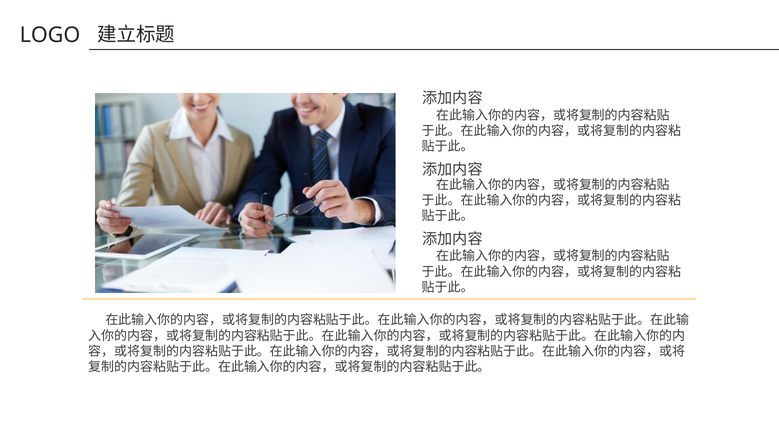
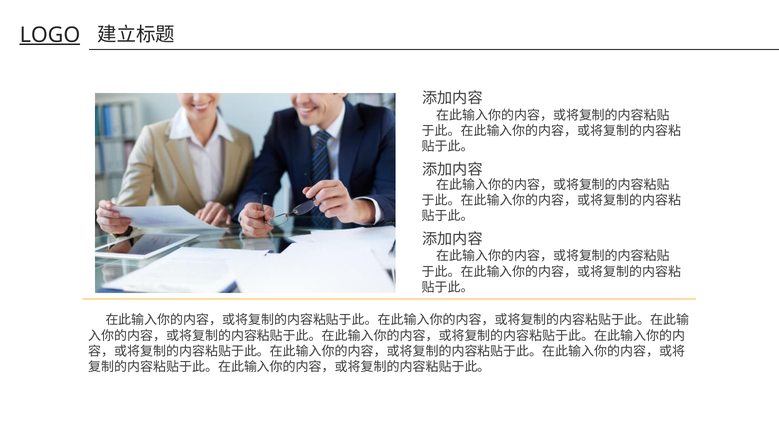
LOGO underline: none -> present
